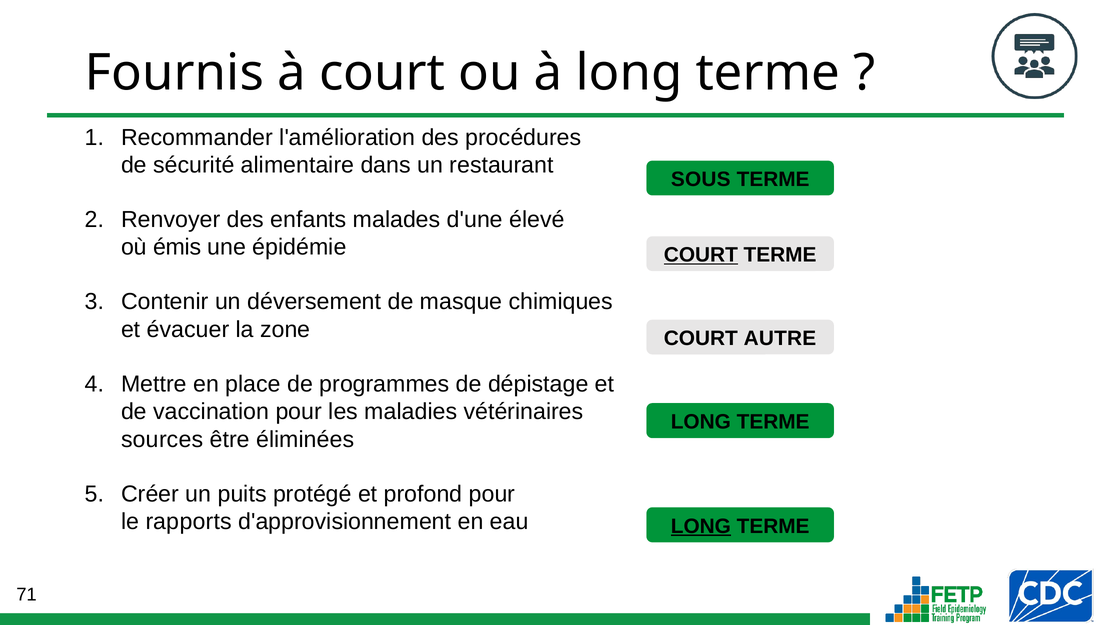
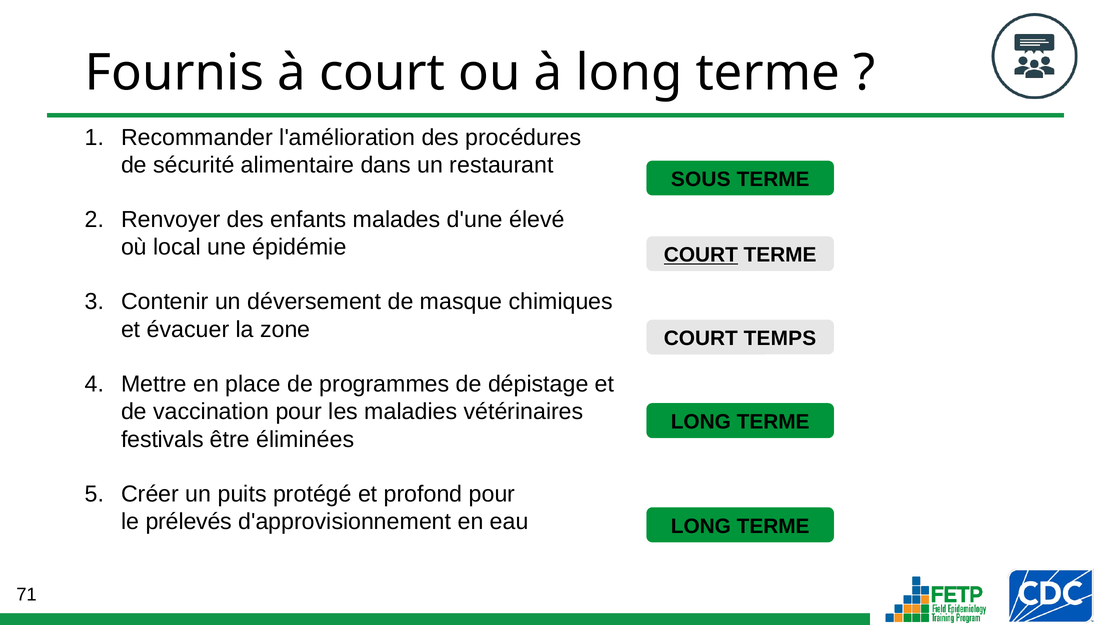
émis: émis -> local
AUTRE: AUTRE -> TEMPS
sources: sources -> festivals
rapports: rapports -> prélevés
LONG at (701, 526) underline: present -> none
